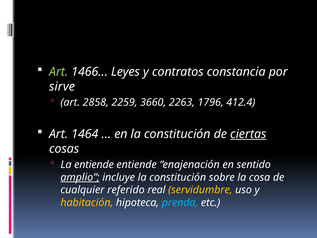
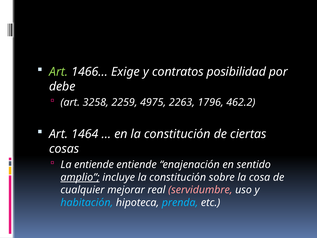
Leyes: Leyes -> Exige
constancia: constancia -> posibilidad
sirve: sirve -> debe
2858: 2858 -> 3258
3660: 3660 -> 4975
412.4: 412.4 -> 462.2
ciertas underline: present -> none
referido: referido -> mejorar
servidumbre colour: yellow -> pink
habitación colour: yellow -> light blue
